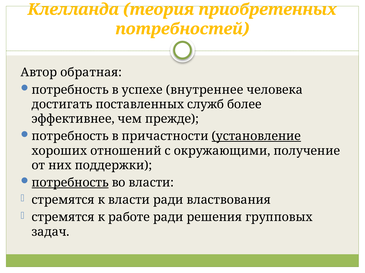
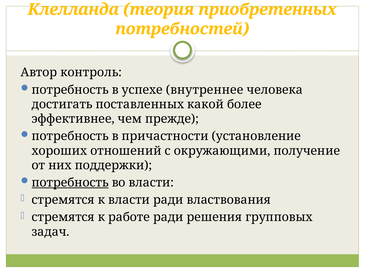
обратная: обратная -> контроль
служб: служб -> какой
установление underline: present -> none
